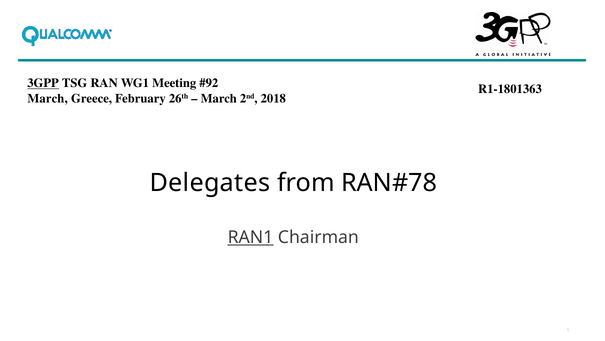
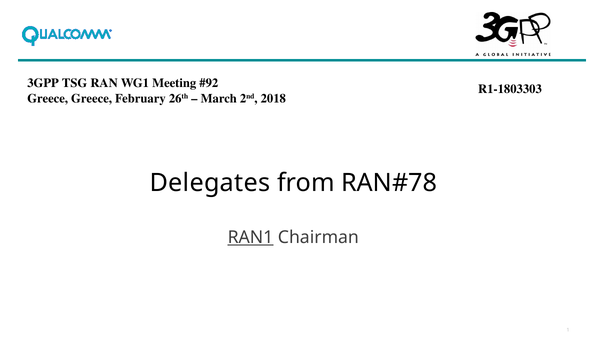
3GPP underline: present -> none
R1-1801363: R1-1801363 -> R1-1803303
March at (48, 98): March -> Greece
